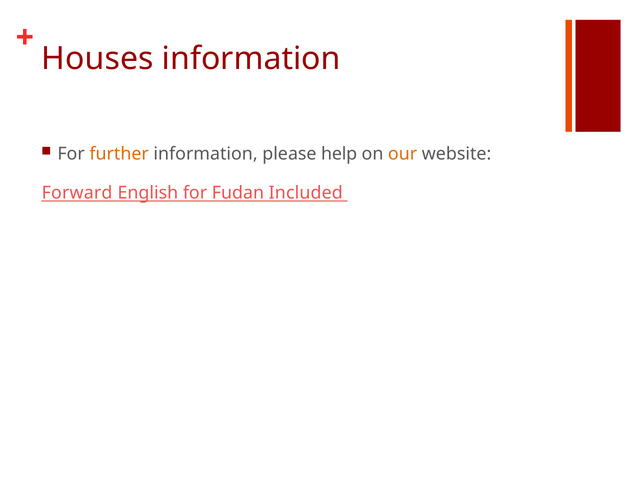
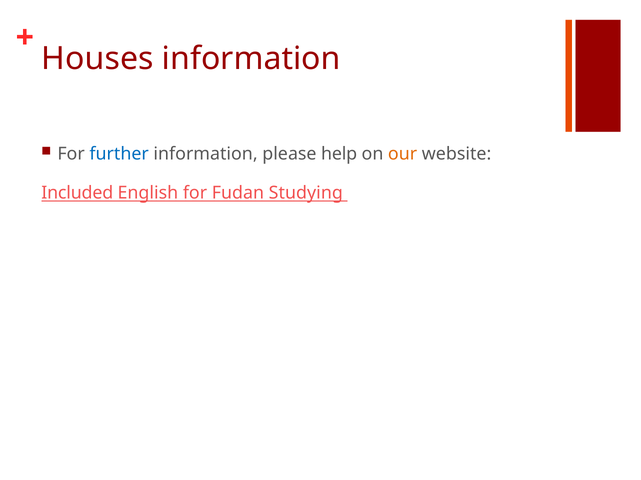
further colour: orange -> blue
Forward: Forward -> Included
Included: Included -> Studying
